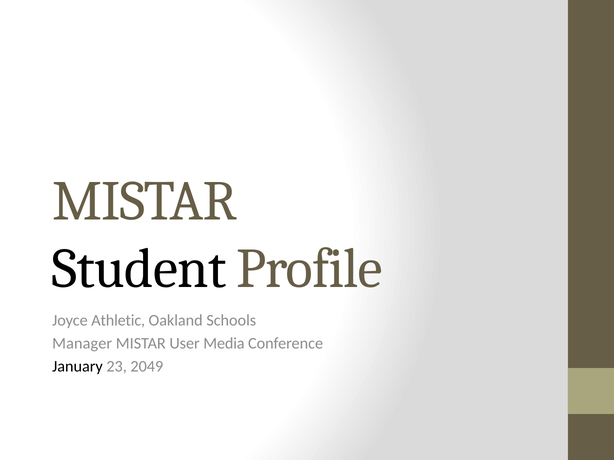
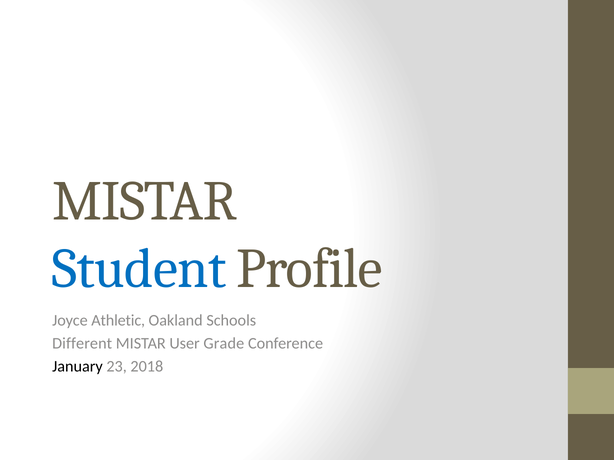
Student colour: black -> blue
Manager: Manager -> Different
Media: Media -> Grade
2049: 2049 -> 2018
